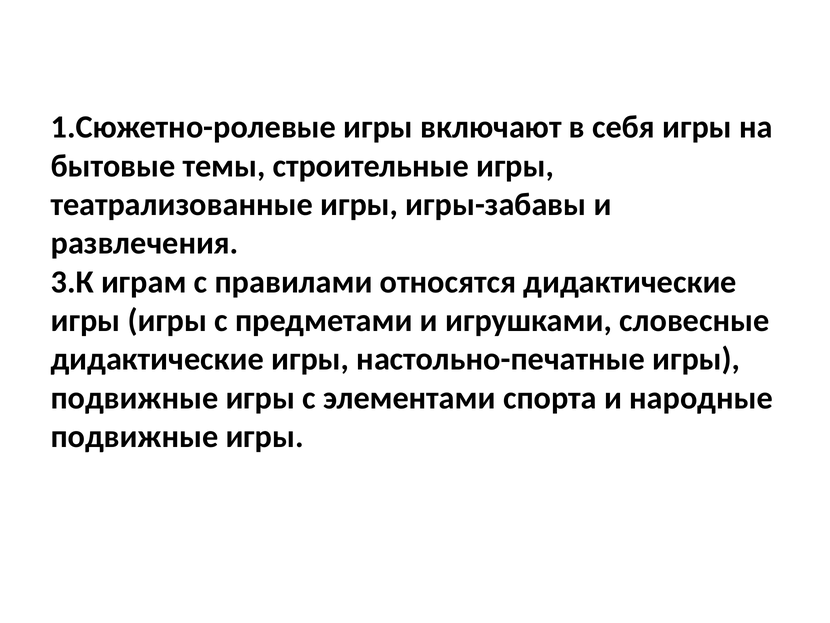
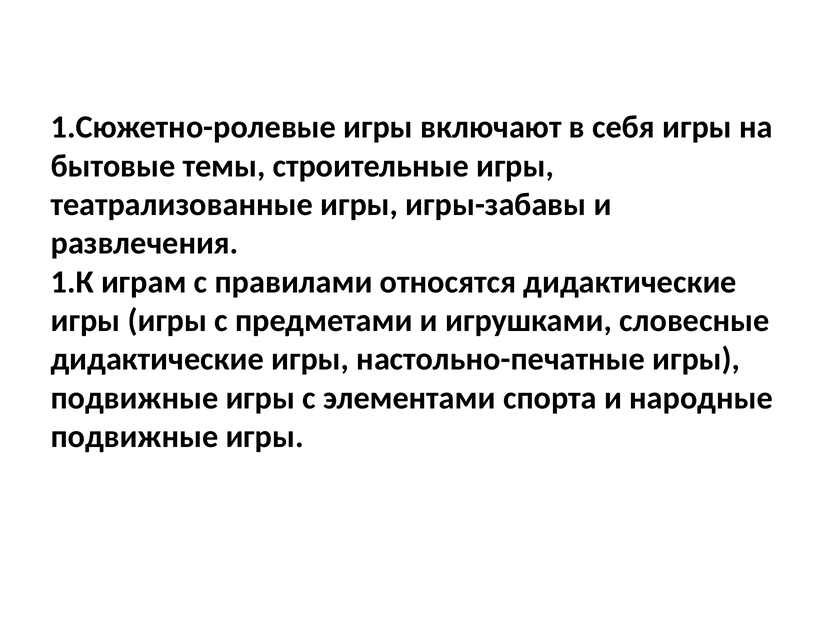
3.К: 3.К -> 1.К
